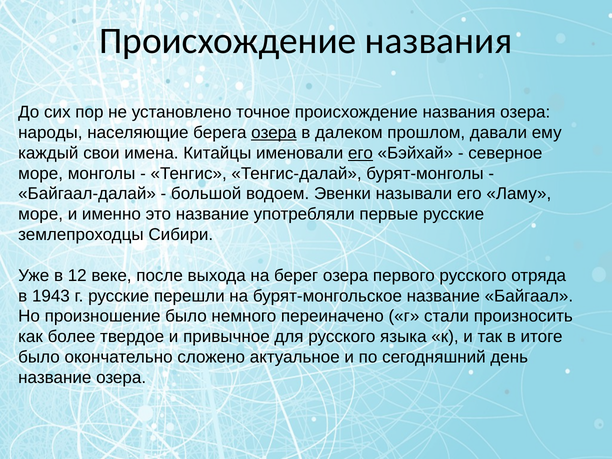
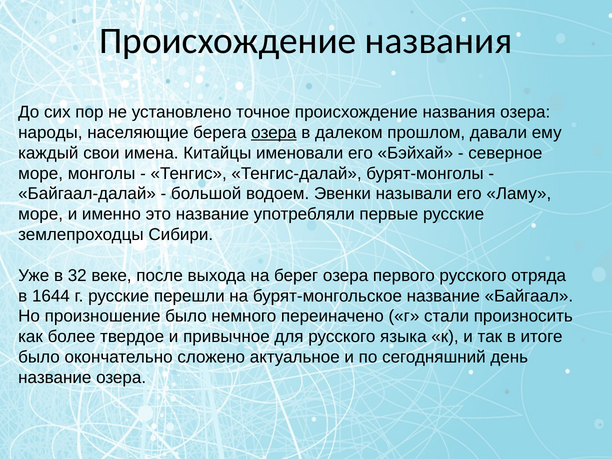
его at (361, 153) underline: present -> none
12: 12 -> 32
1943: 1943 -> 1644
